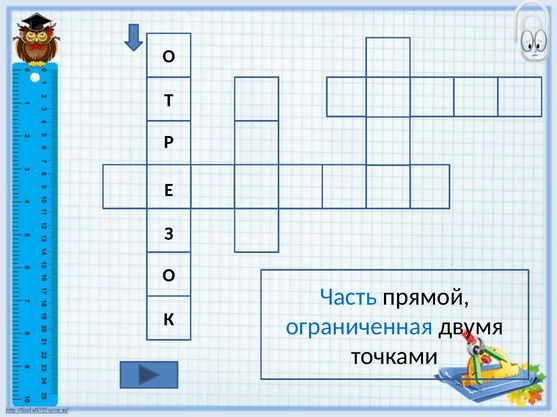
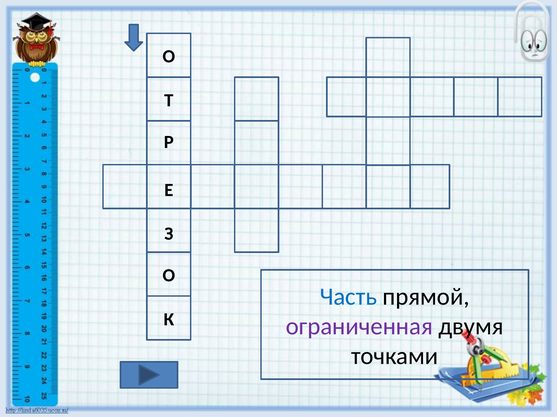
ограниченная colour: blue -> purple
